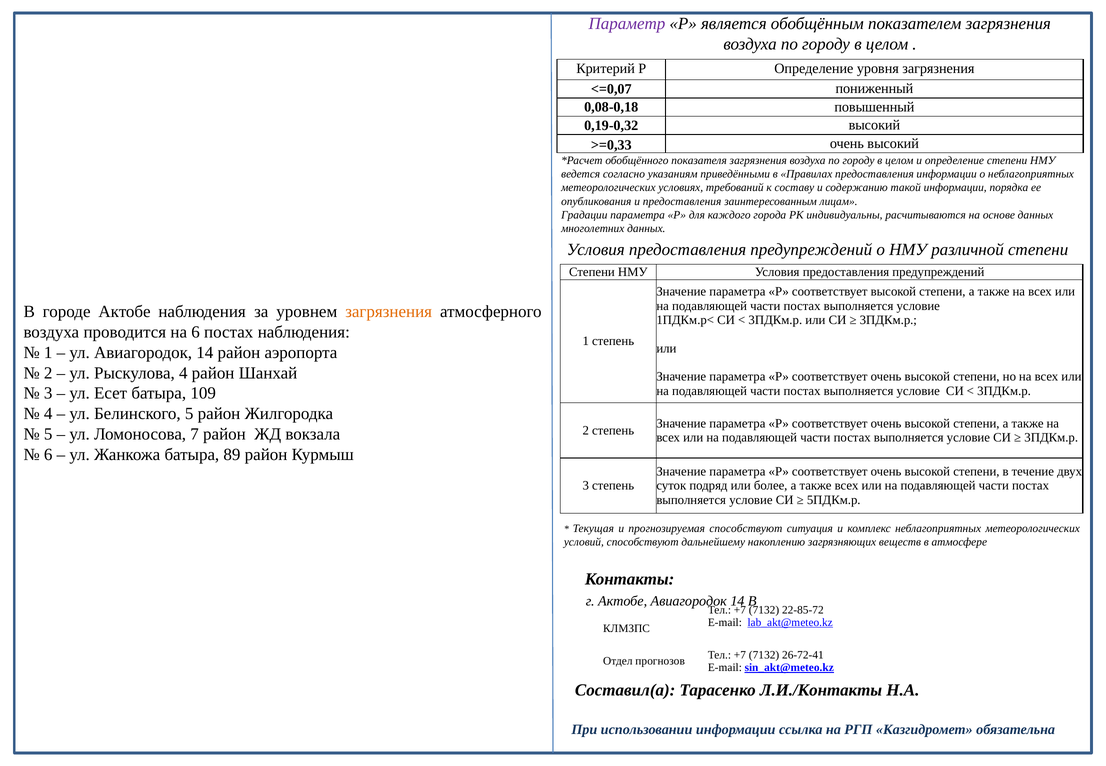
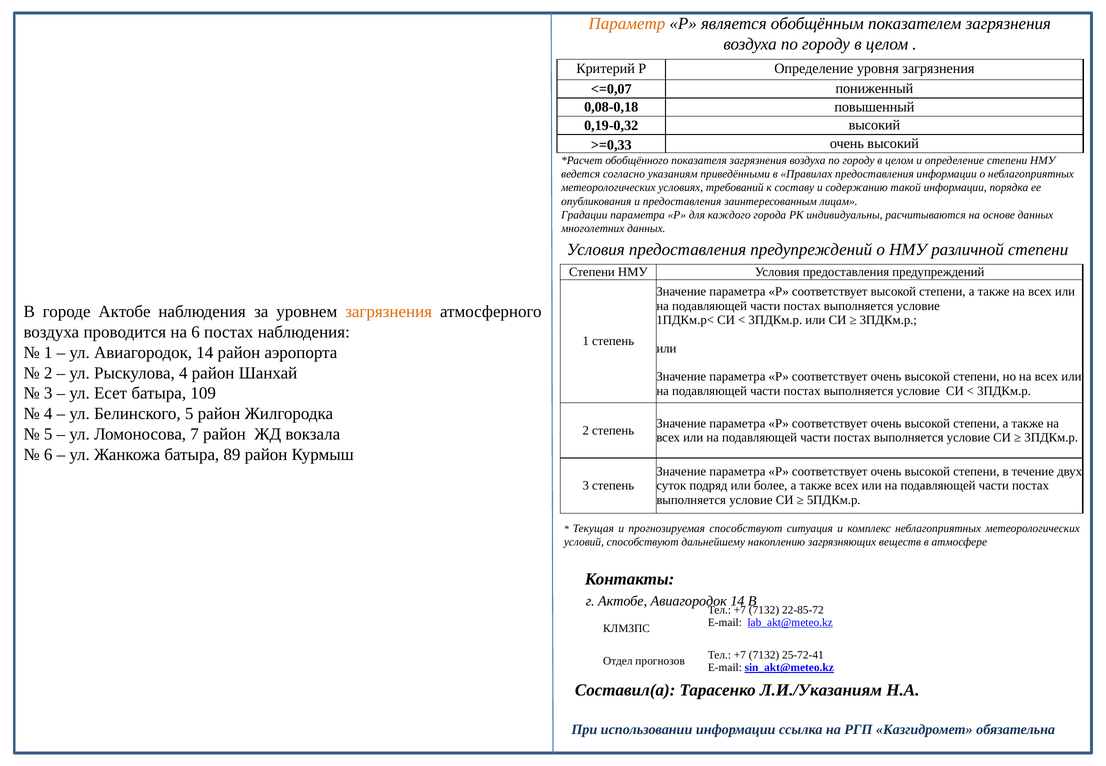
Параметр colour: purple -> orange
26-72-41: 26-72-41 -> 25-72-41
Л.И./Контакты: Л.И./Контакты -> Л.И./Указаниям
